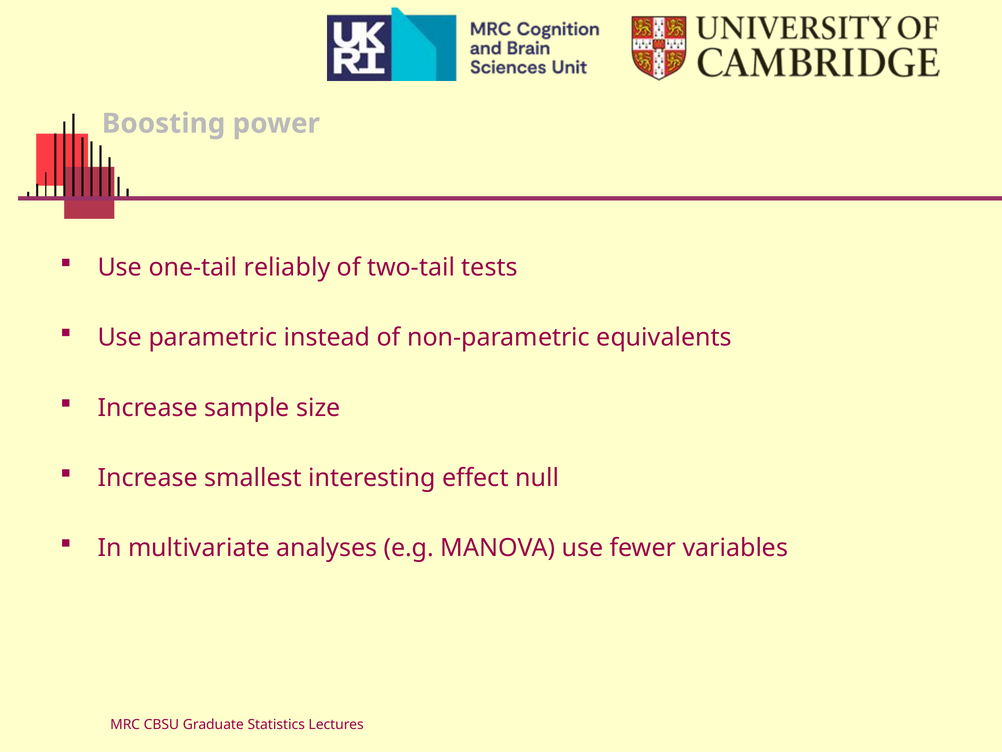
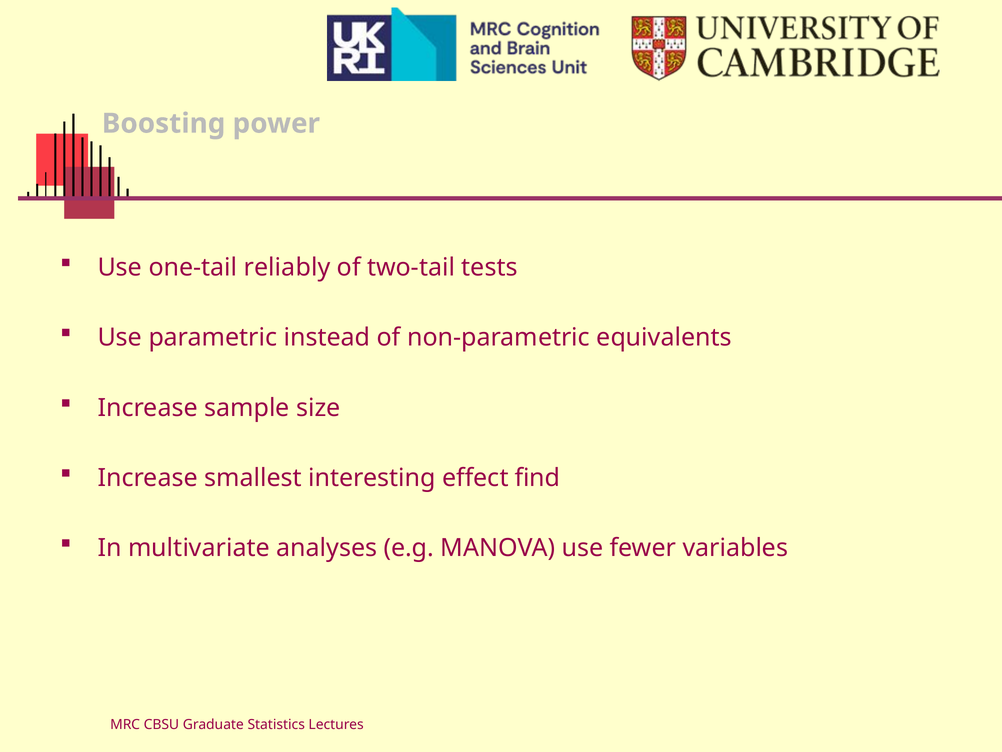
null: null -> find
